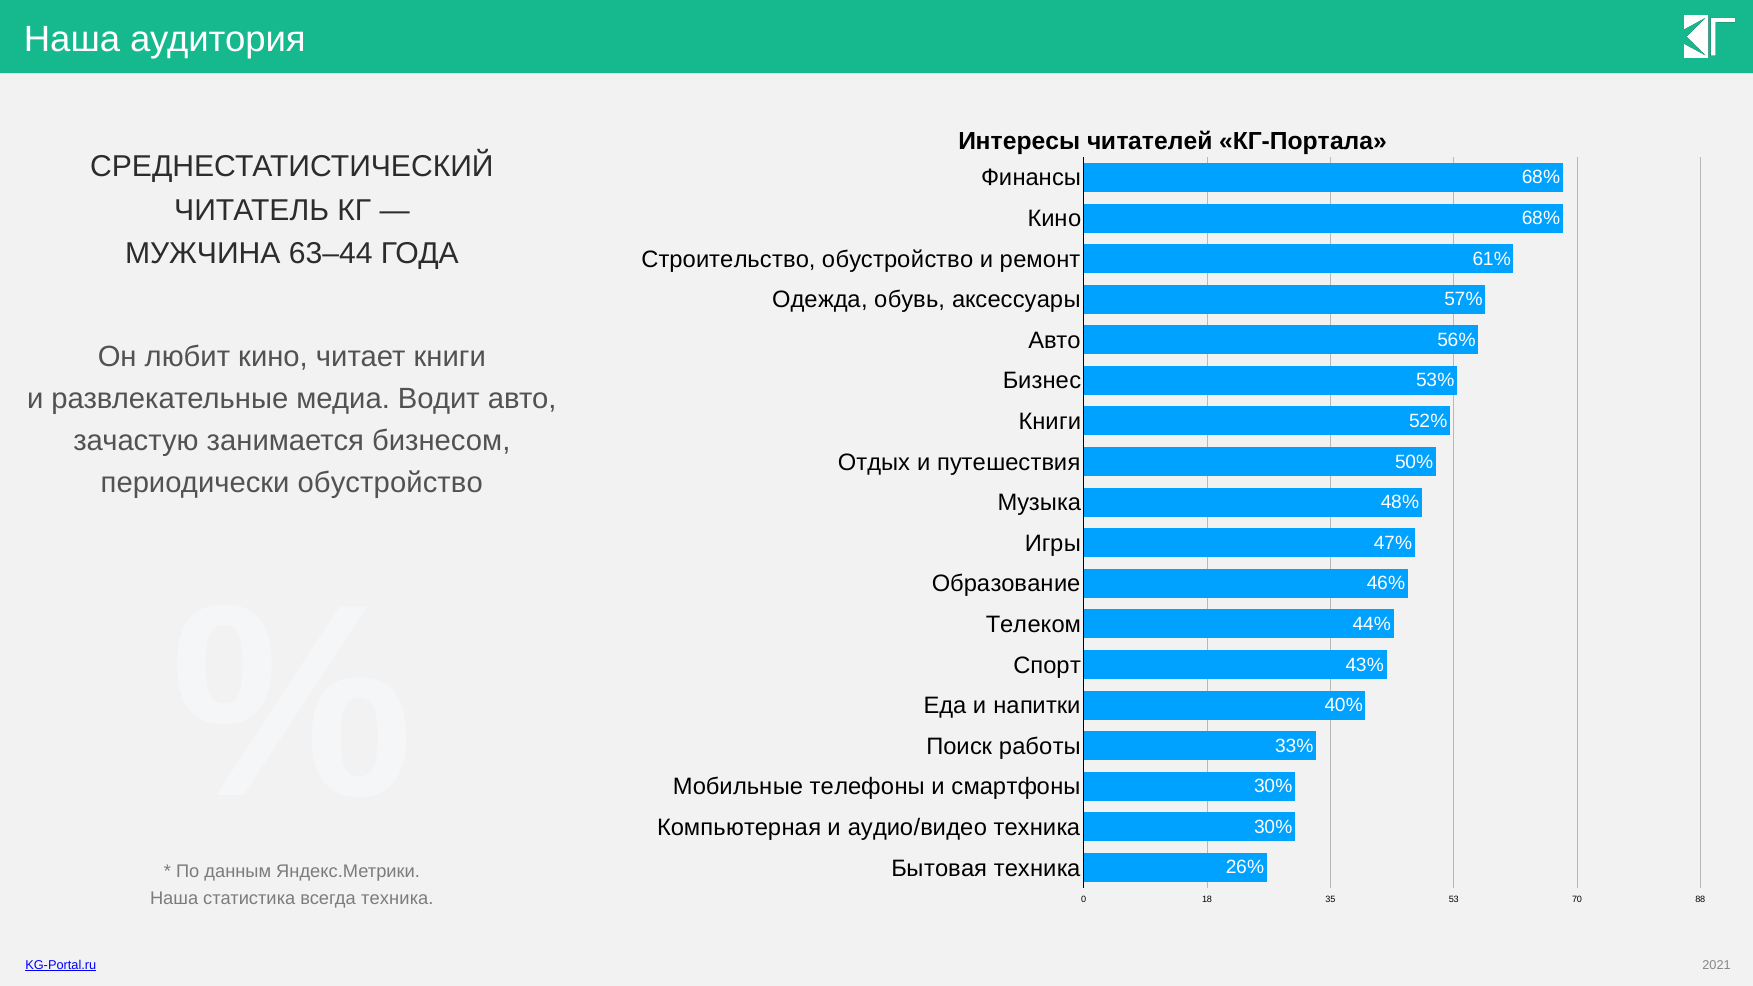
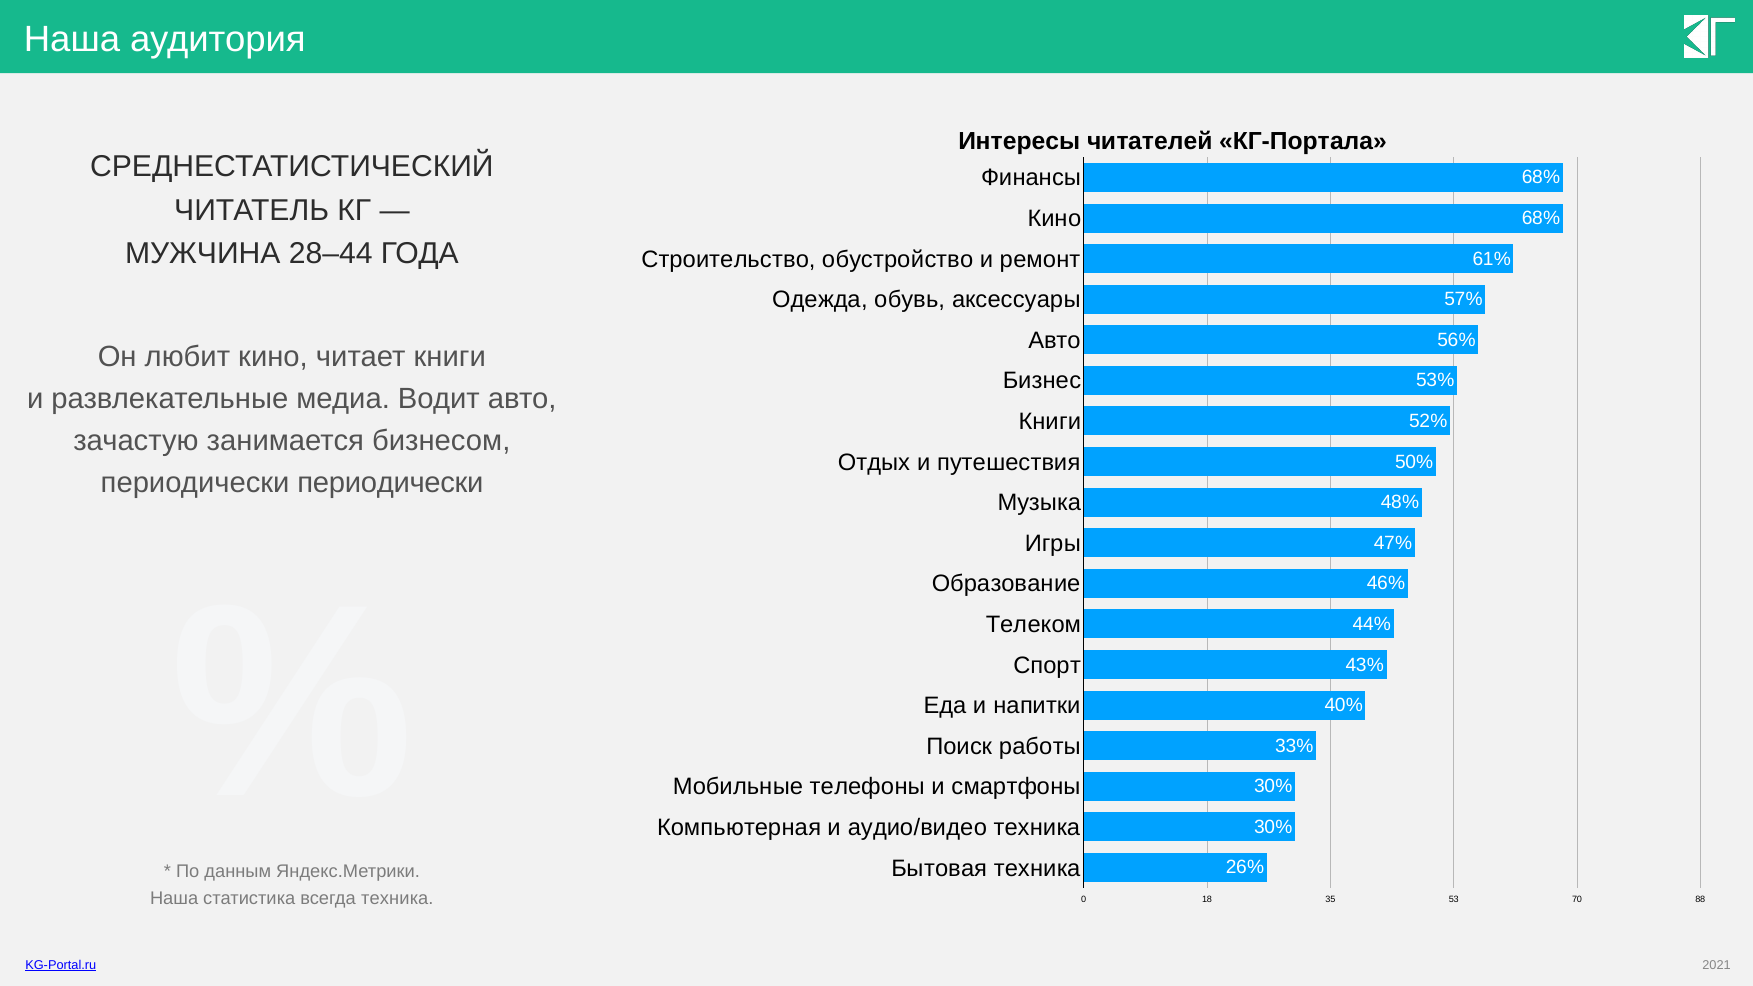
63–44: 63–44 -> 28–44
периодически обустройство: обустройство -> периодически
